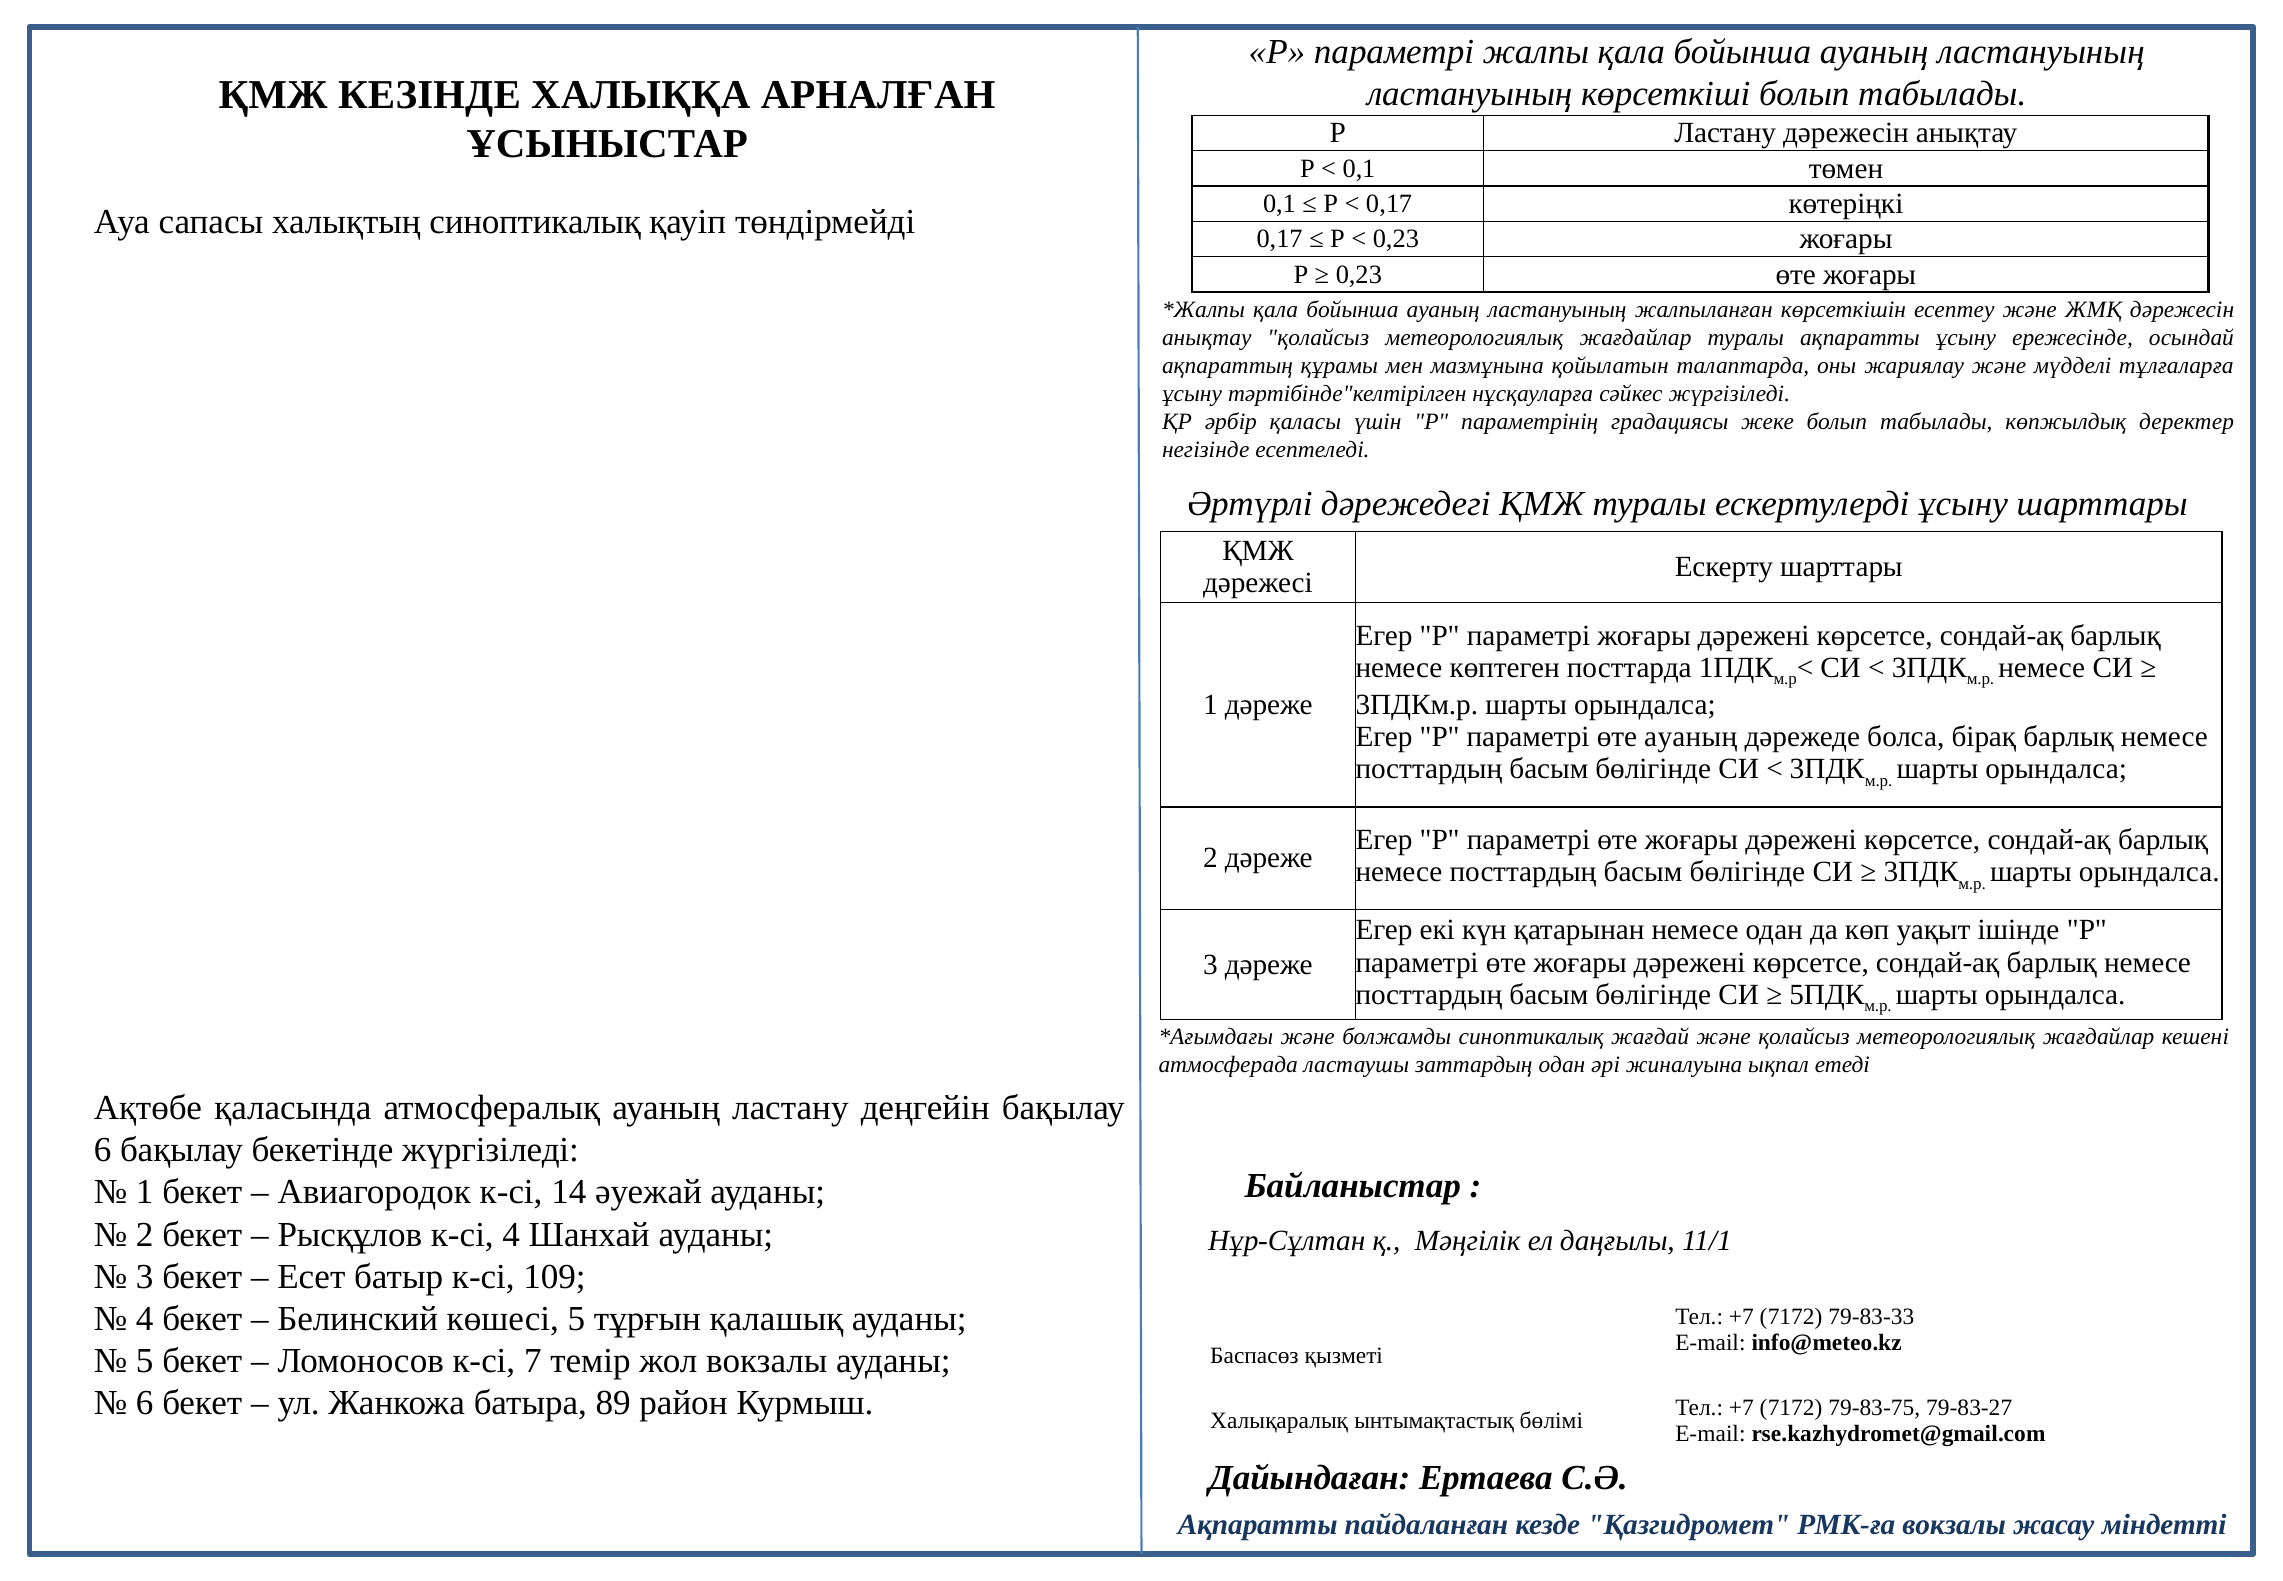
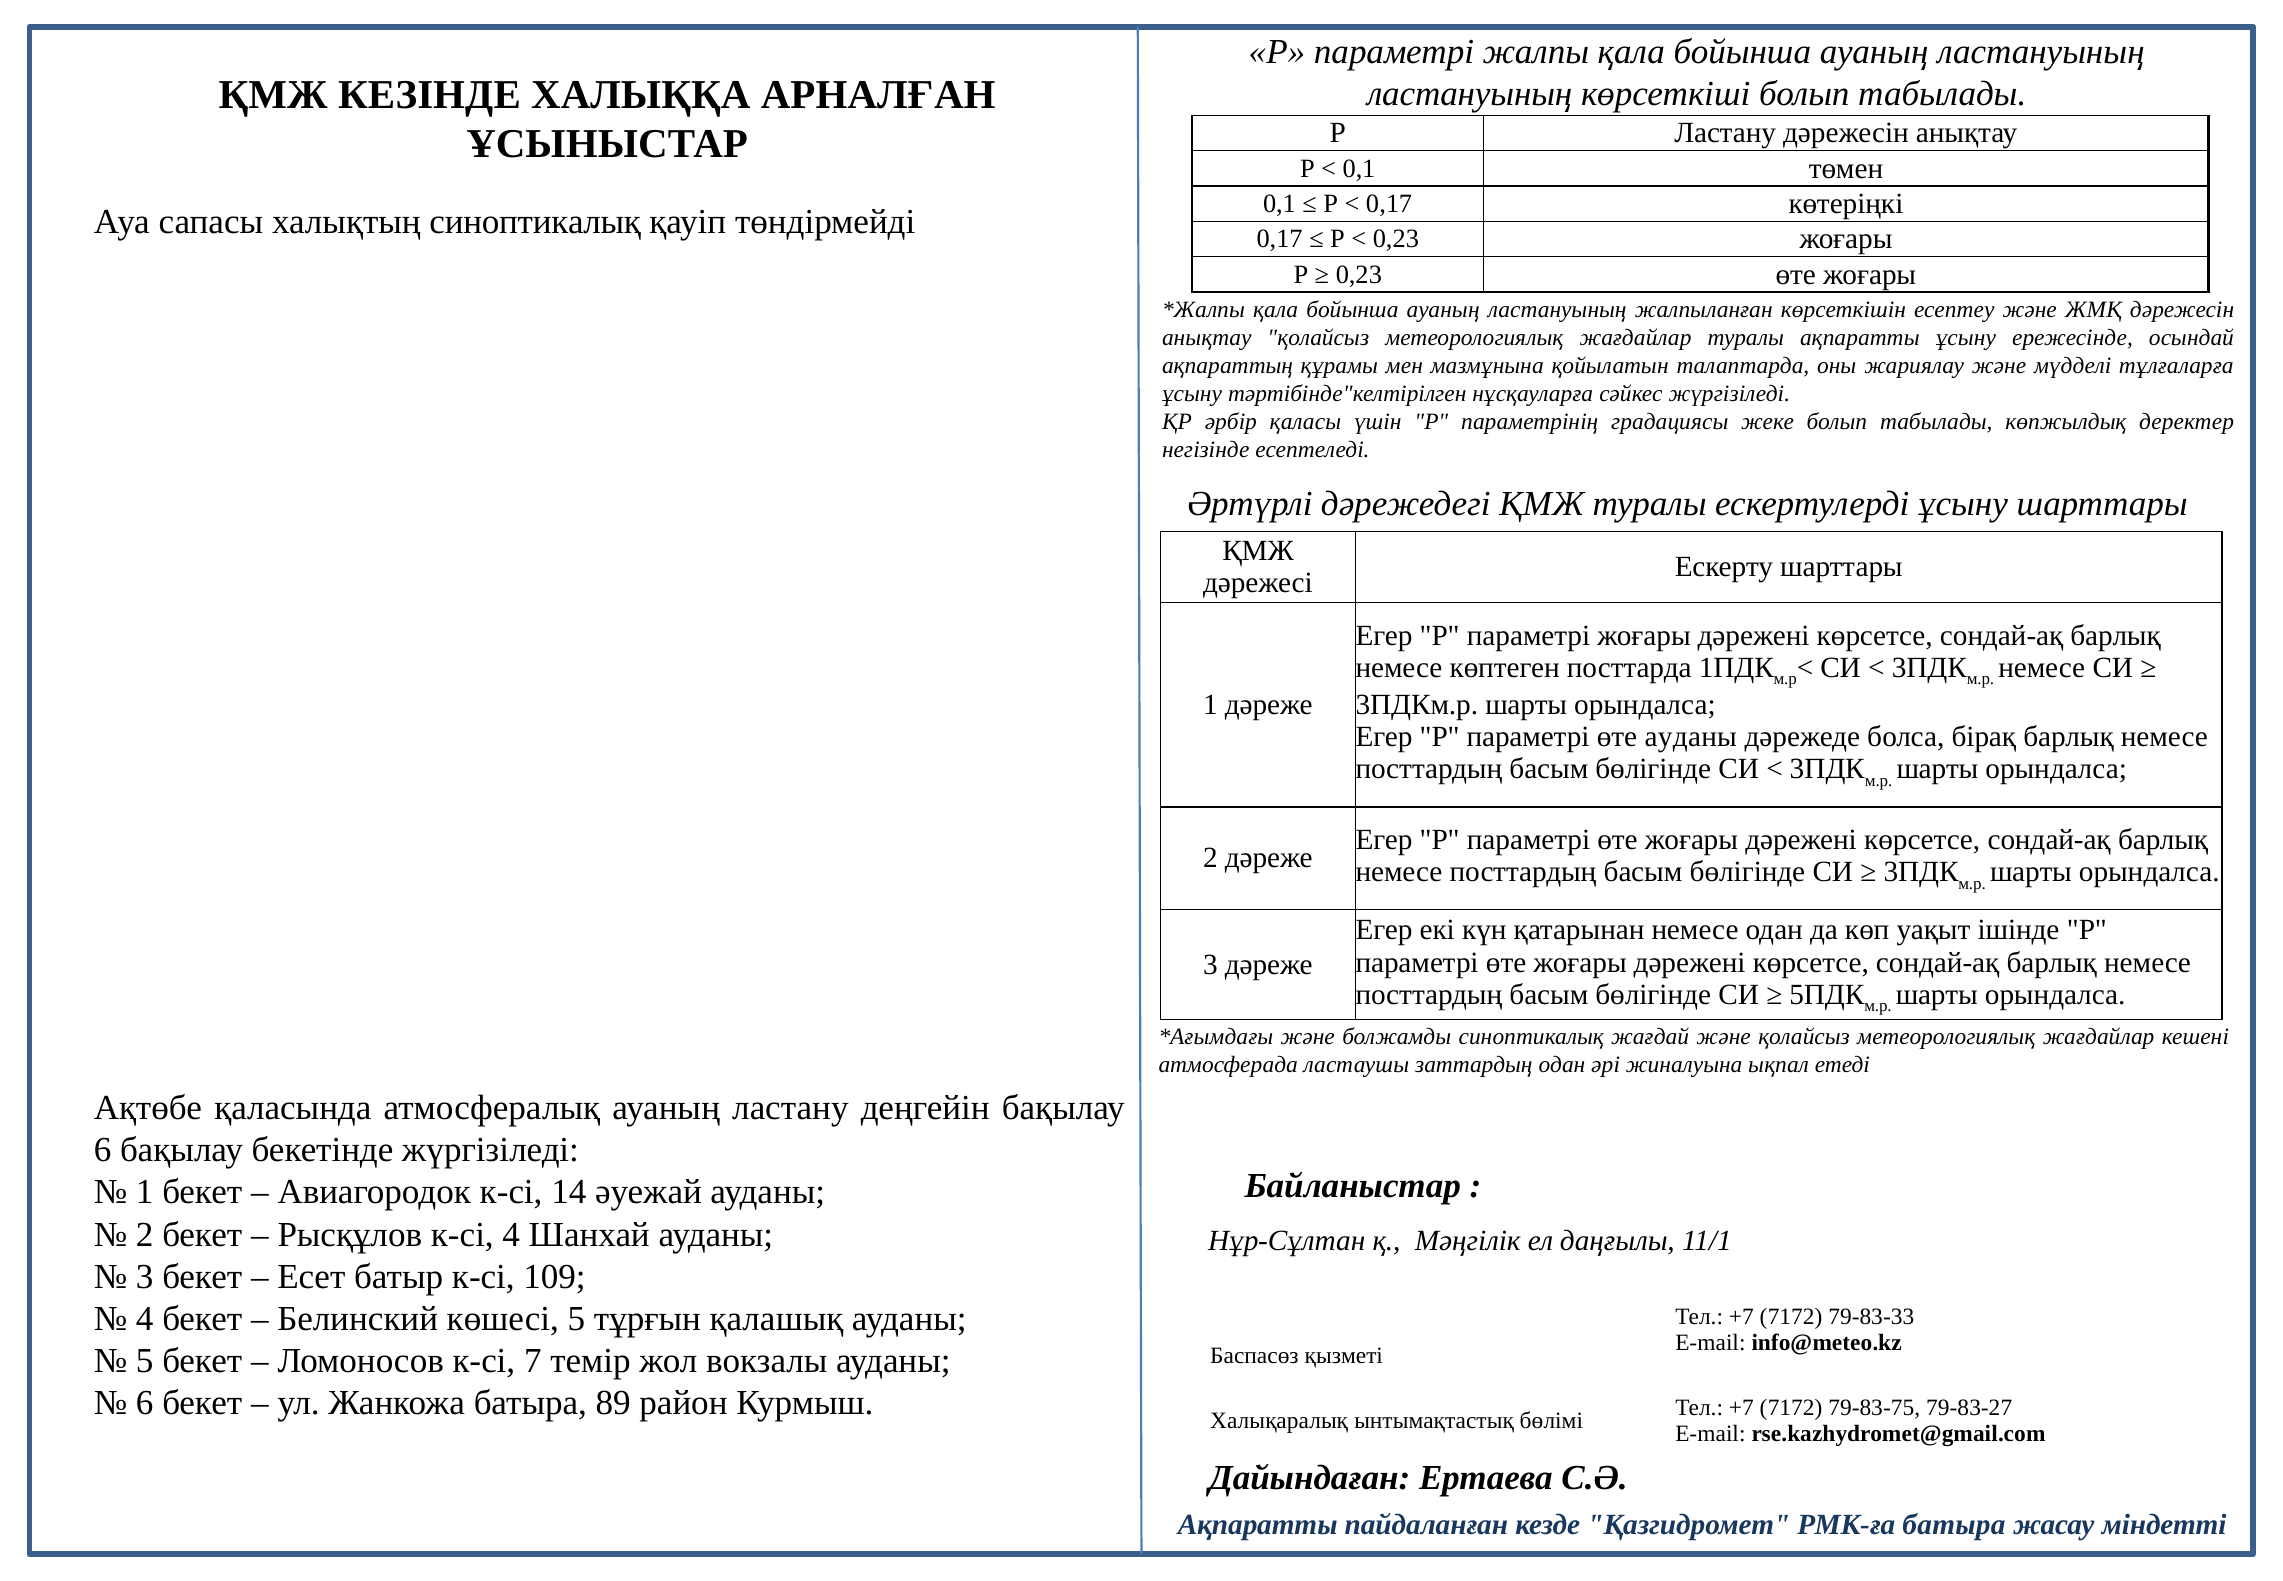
өте ауаның: ауаның -> ауданы
РМК-ға вокзалы: вокзалы -> батыра
